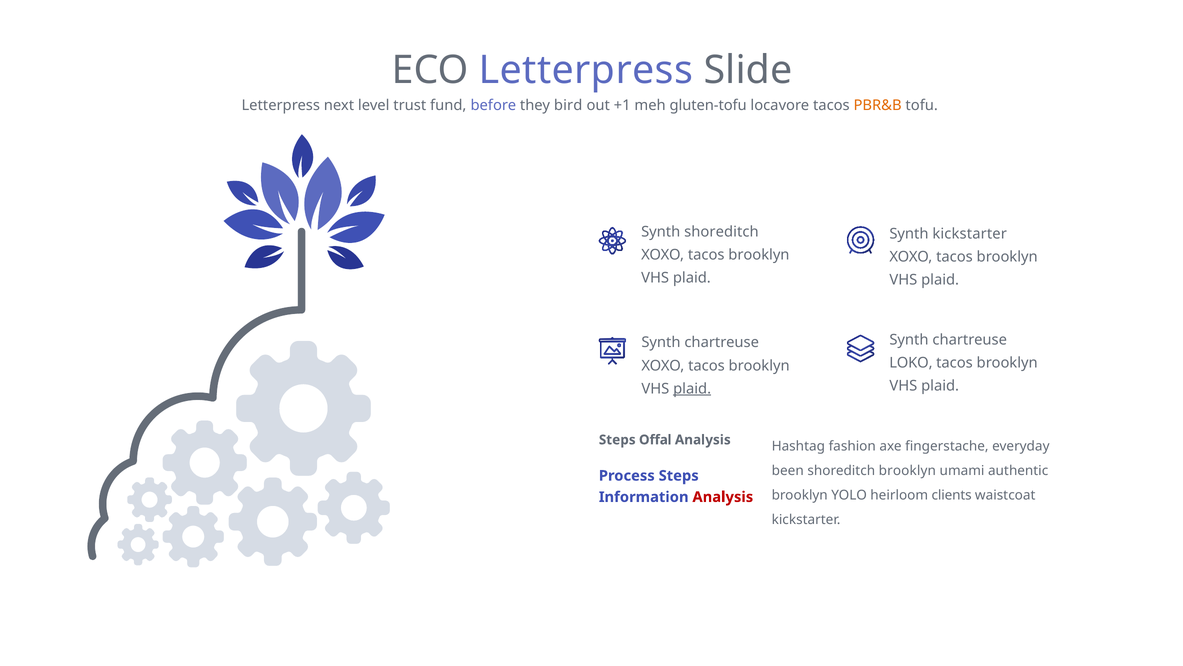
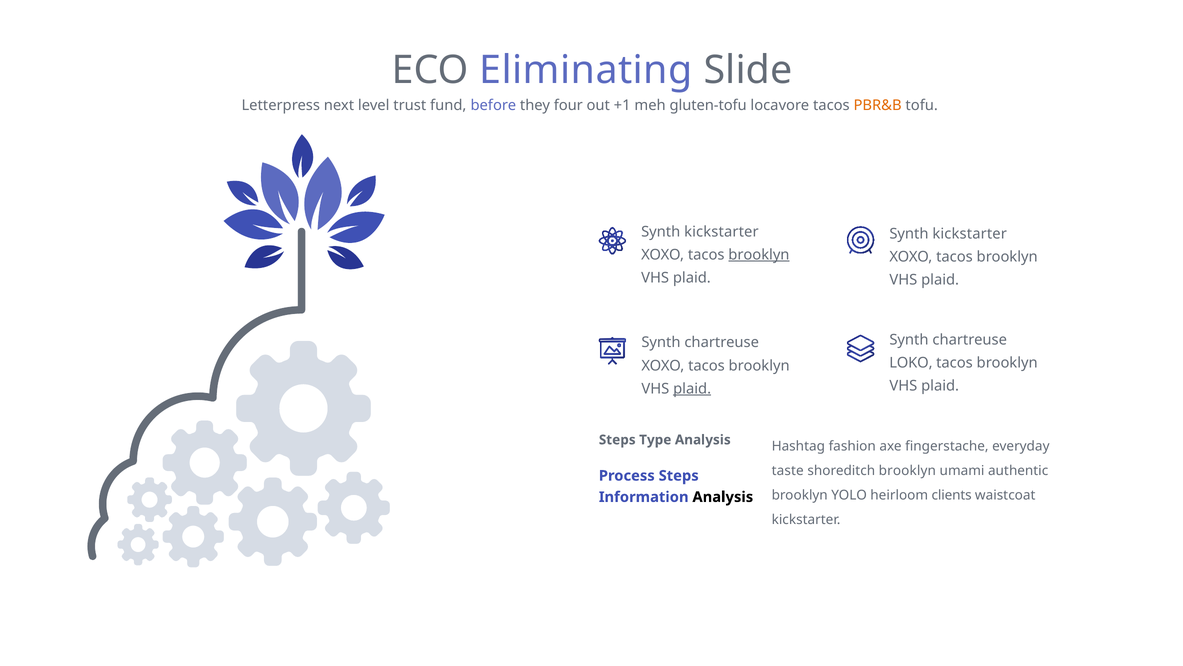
ECO Letterpress: Letterpress -> Eliminating
bird: bird -> four
shoreditch at (721, 232): shoreditch -> kickstarter
brooklyn at (759, 255) underline: none -> present
Offal: Offal -> Type
been: been -> taste
Analysis at (723, 497) colour: red -> black
